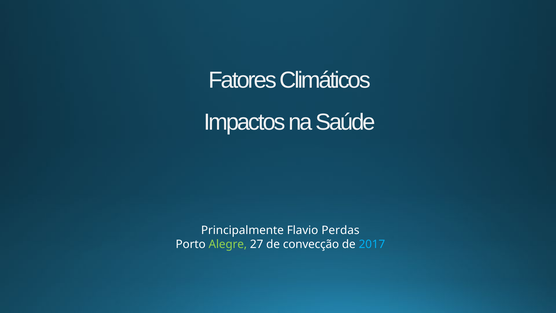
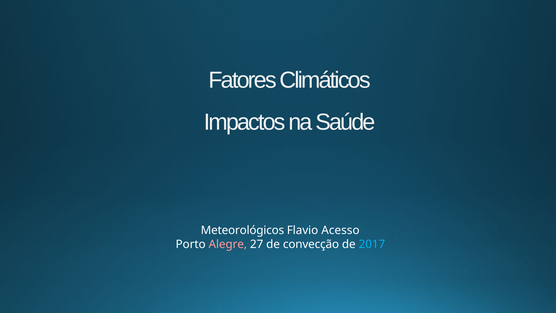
Principalmente: Principalmente -> Meteorológicos
Perdas: Perdas -> Acesso
Alegre colour: light green -> pink
